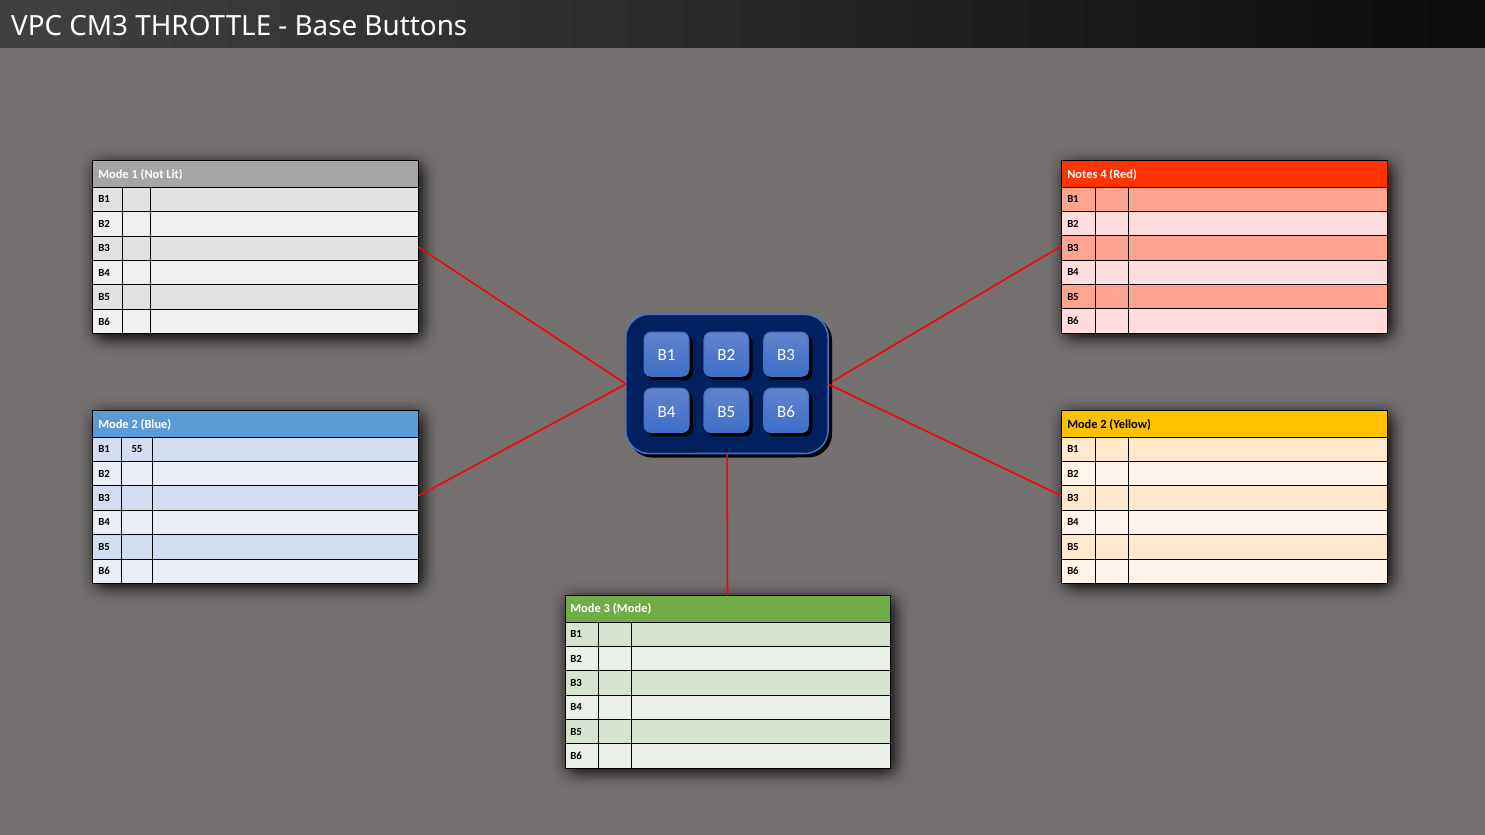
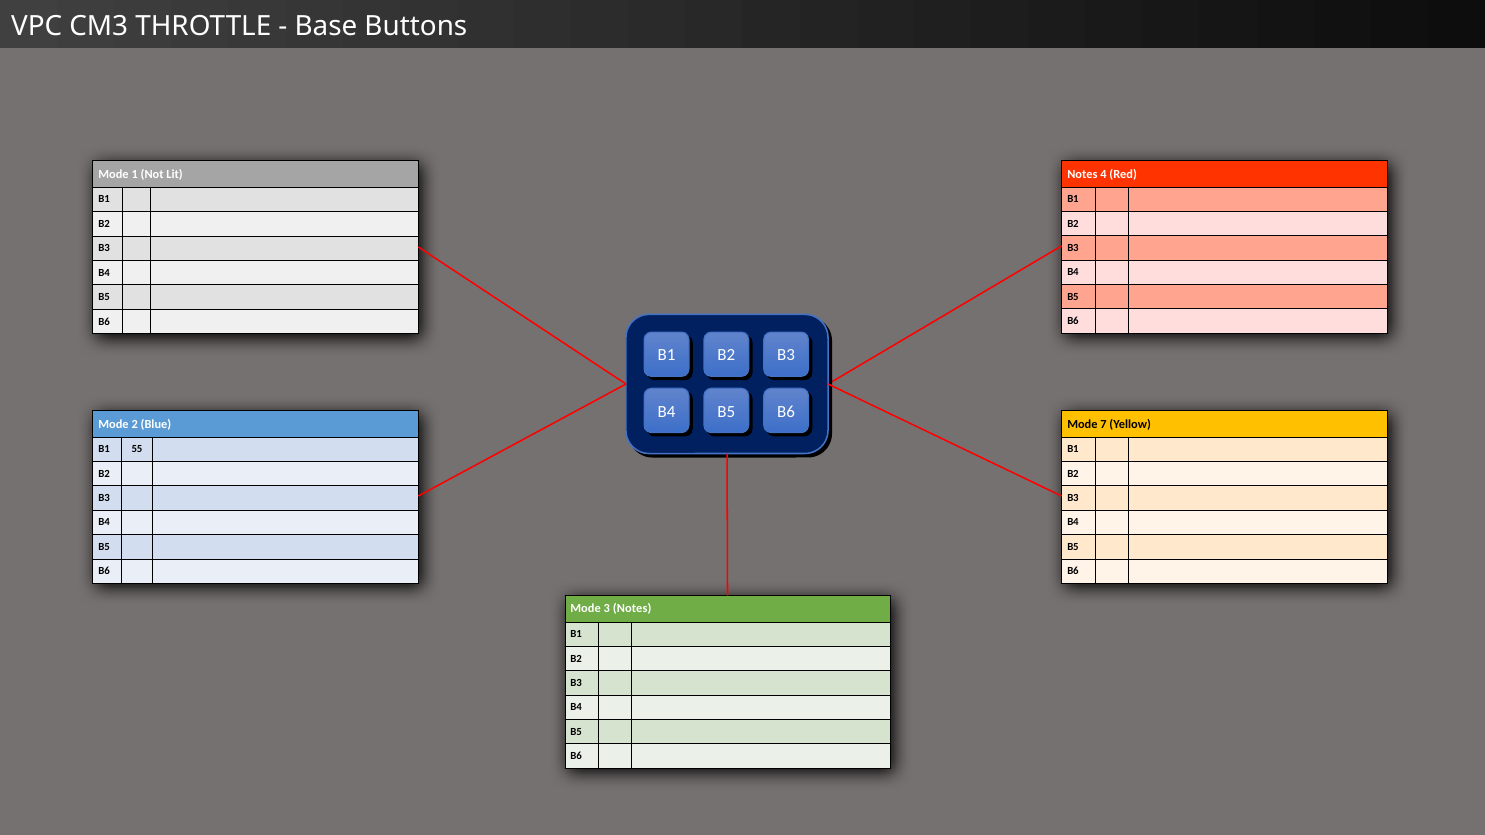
2 at (1104, 424): 2 -> 7
3 Mode: Mode -> Notes
